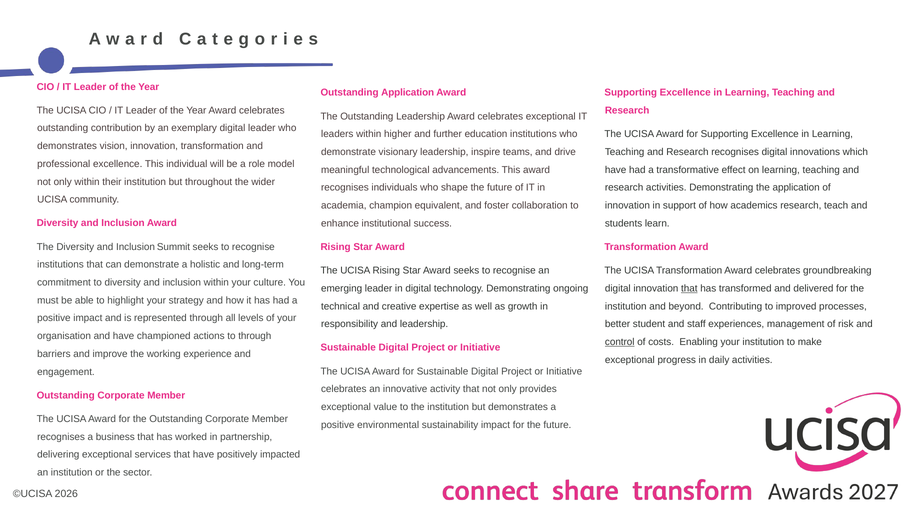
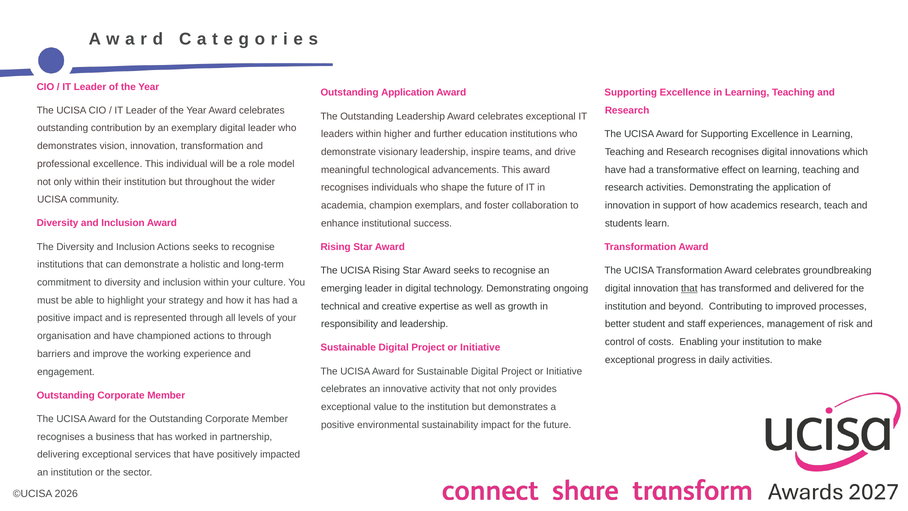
equivalent: equivalent -> exemplars
Inclusion Summit: Summit -> Actions
control underline: present -> none
